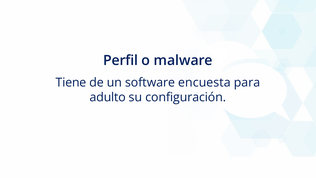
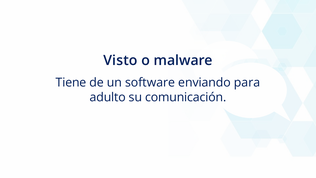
Perfil: Perfil -> Visto
encuesta: encuesta -> enviando
configuración: configuración -> comunicación
